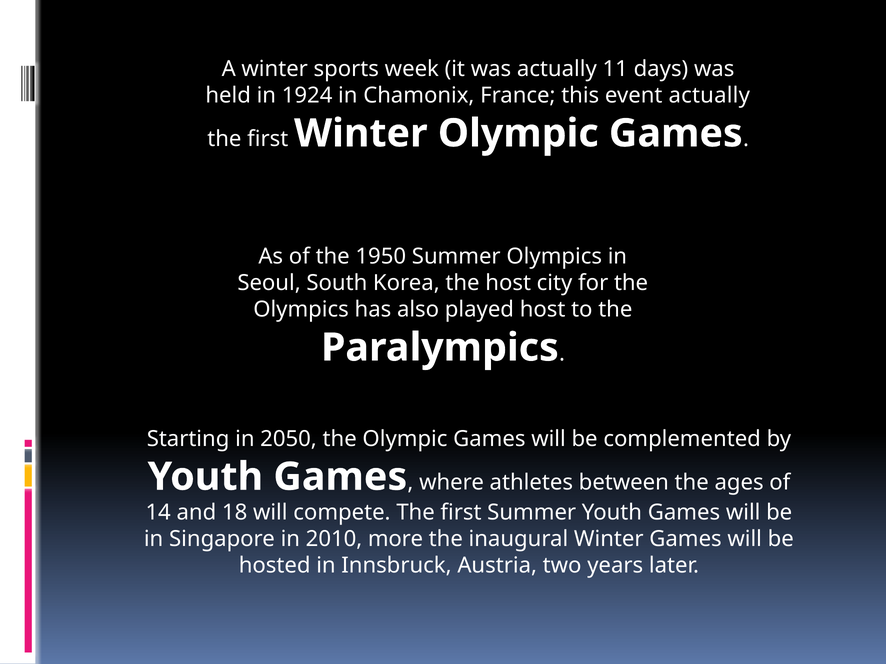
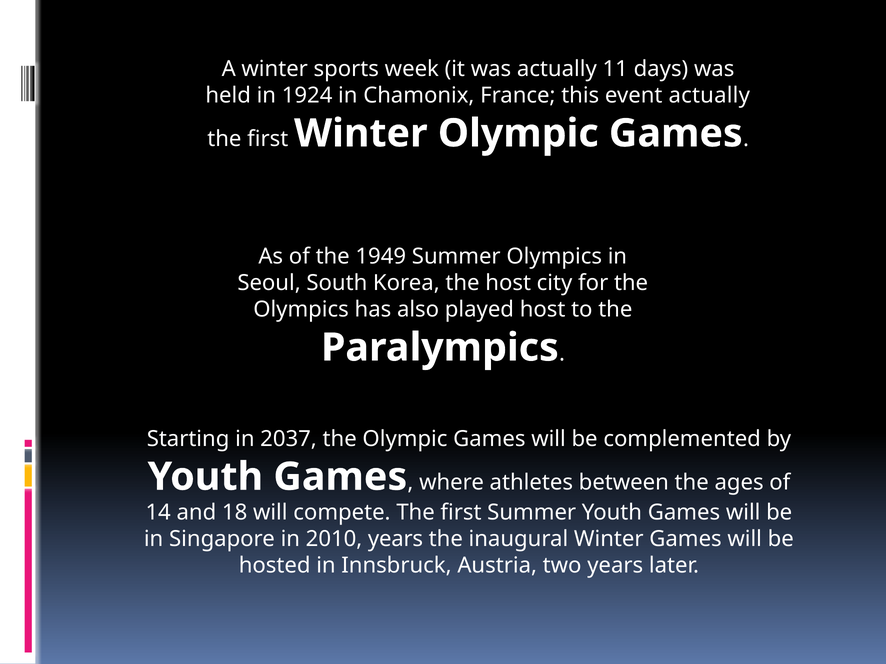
1950: 1950 -> 1949
2050: 2050 -> 2037
2010 more: more -> years
